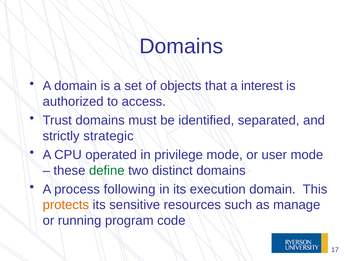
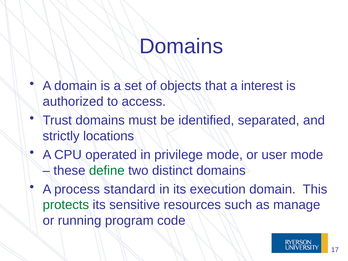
strategic: strategic -> locations
following: following -> standard
protects colour: orange -> green
